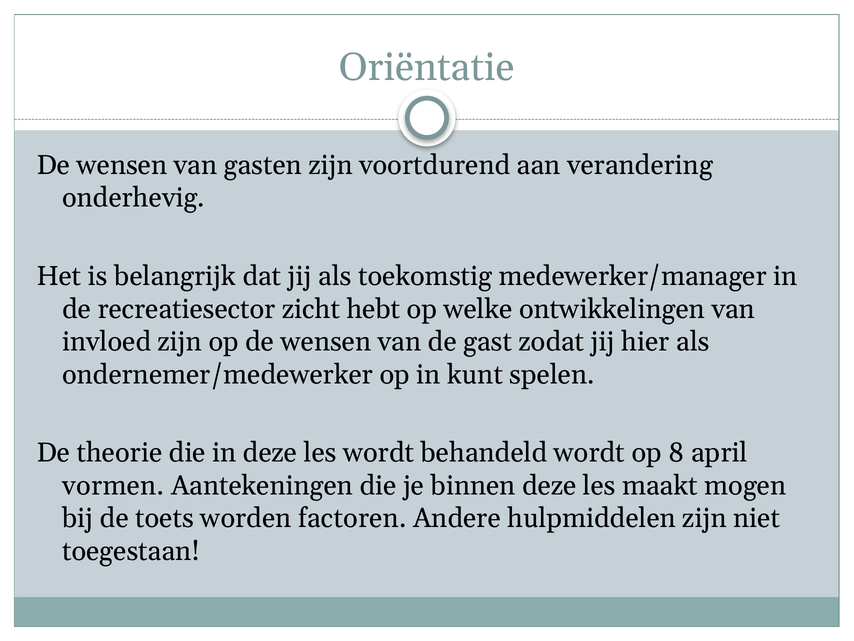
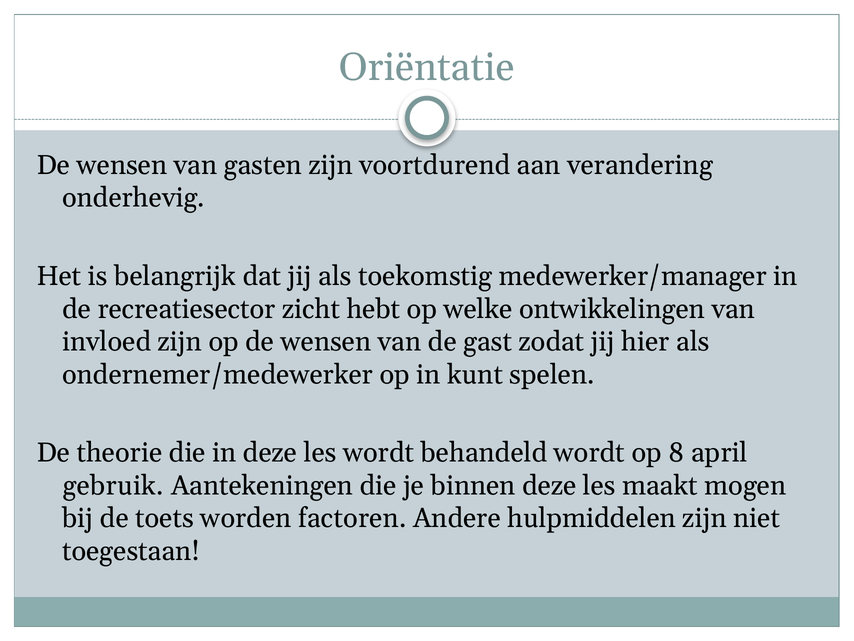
vormen: vormen -> gebruik
